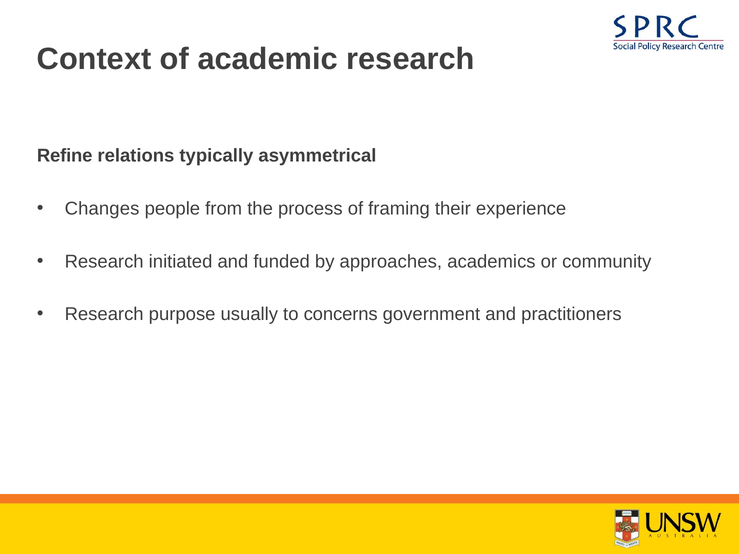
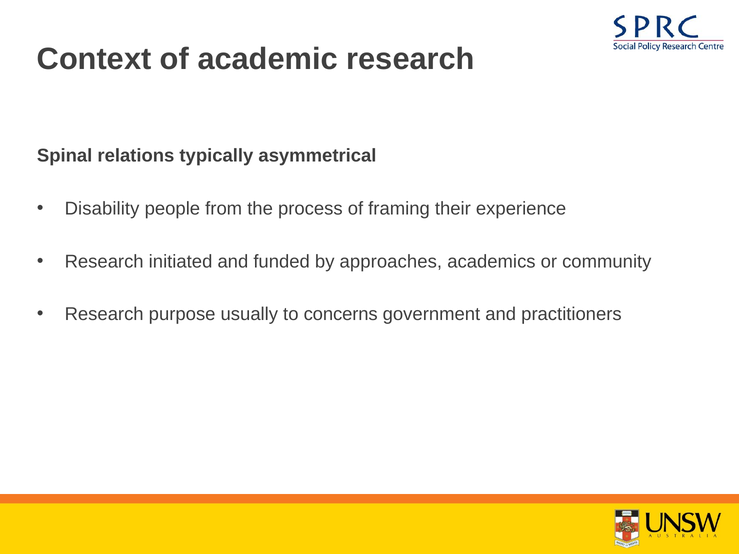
Refine: Refine -> Spinal
Changes: Changes -> Disability
